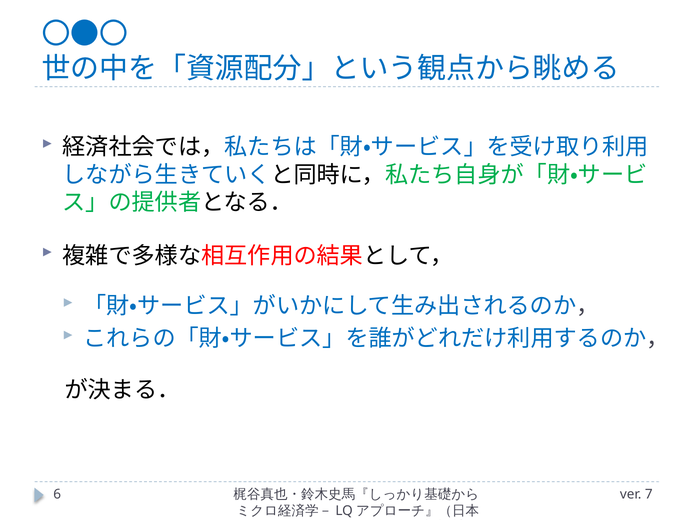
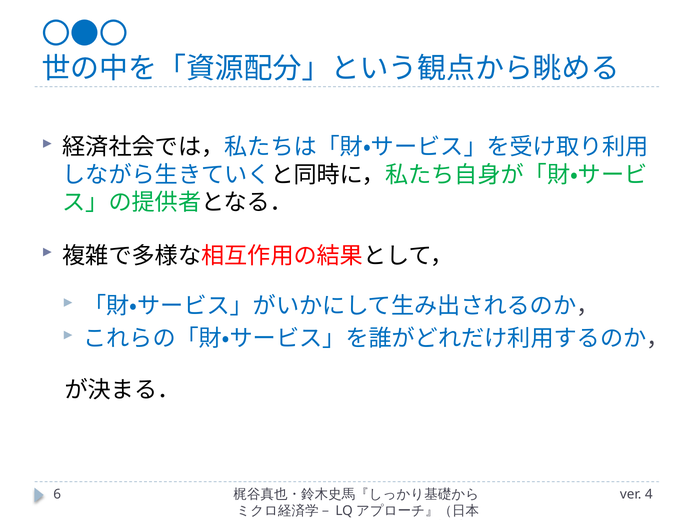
7: 7 -> 4
